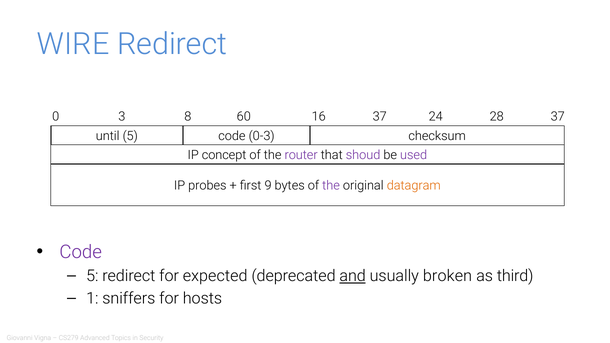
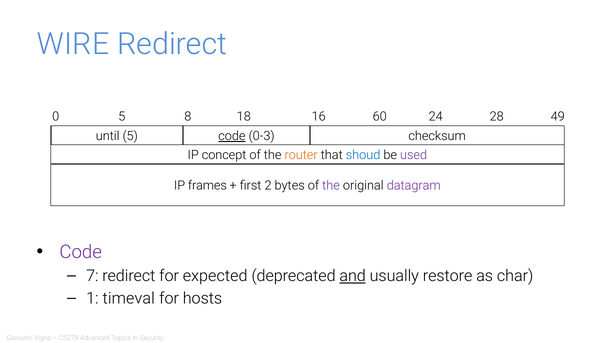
0 3: 3 -> 5
60: 60 -> 18
16 37: 37 -> 60
28 37: 37 -> 49
code at (232, 136) underline: none -> present
router colour: purple -> orange
shoud colour: purple -> blue
probes: probes -> frames
9: 9 -> 2
datagram colour: orange -> purple
5 at (92, 276): 5 -> 7
broken: broken -> restore
third: third -> char
sniffers: sniffers -> timeval
